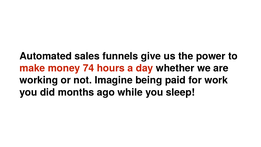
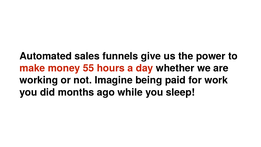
74: 74 -> 55
